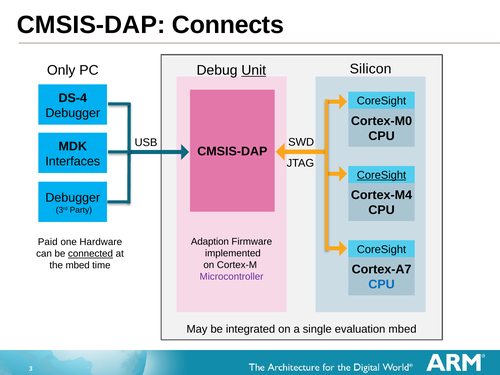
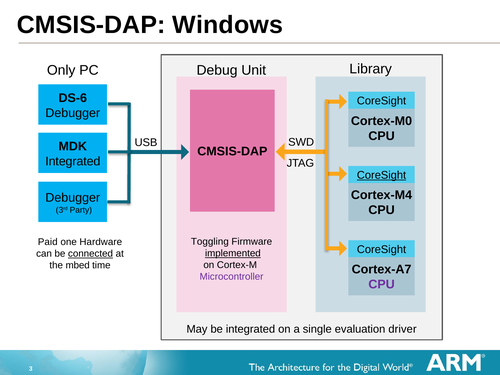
Connects: Connects -> Windows
Silicon: Silicon -> Library
Unit underline: present -> none
DS-4: DS-4 -> DS-6
Interfaces at (73, 161): Interfaces -> Integrated
Adaption: Adaption -> Toggling
implemented underline: none -> present
CPU at (382, 284) colour: blue -> purple
evaluation mbed: mbed -> driver
